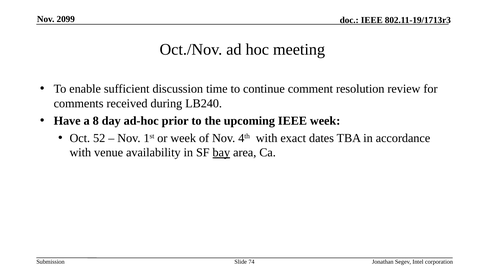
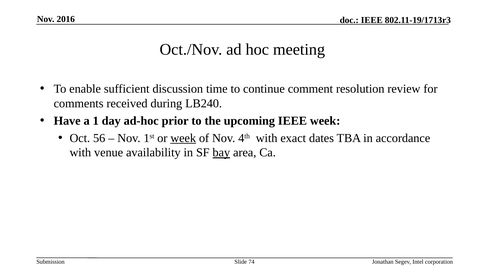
2099: 2099 -> 2016
8: 8 -> 1
52: 52 -> 56
week at (183, 138) underline: none -> present
